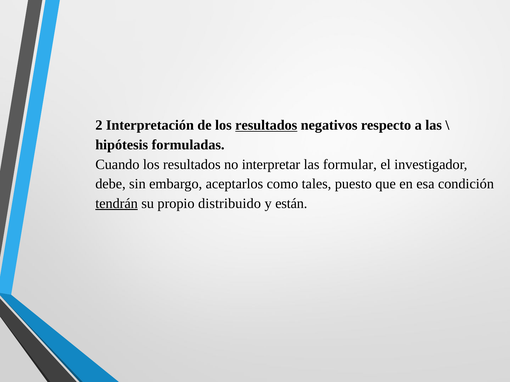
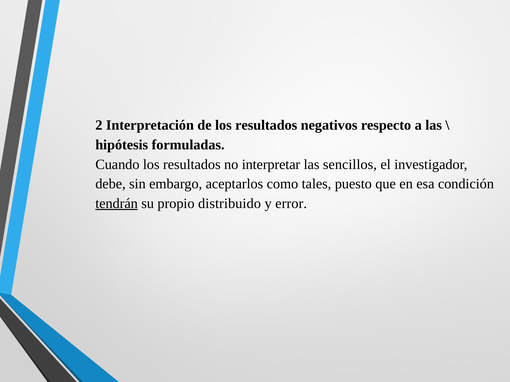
resultados at (266, 125) underline: present -> none
formular: formular -> sencillos
están: están -> error
